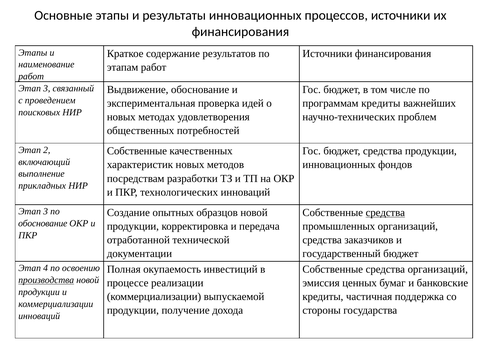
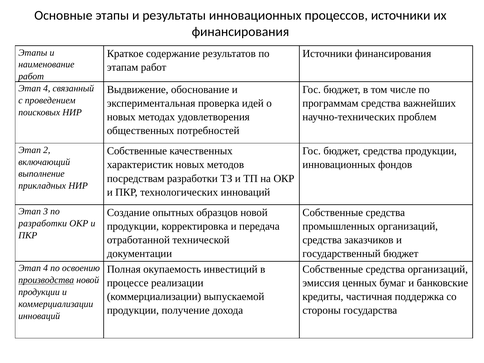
3 at (47, 88): 3 -> 4
программам кредиты: кредиты -> средства
средства at (385, 213) underline: present -> none
обоснование at (43, 223): обоснование -> разработки
